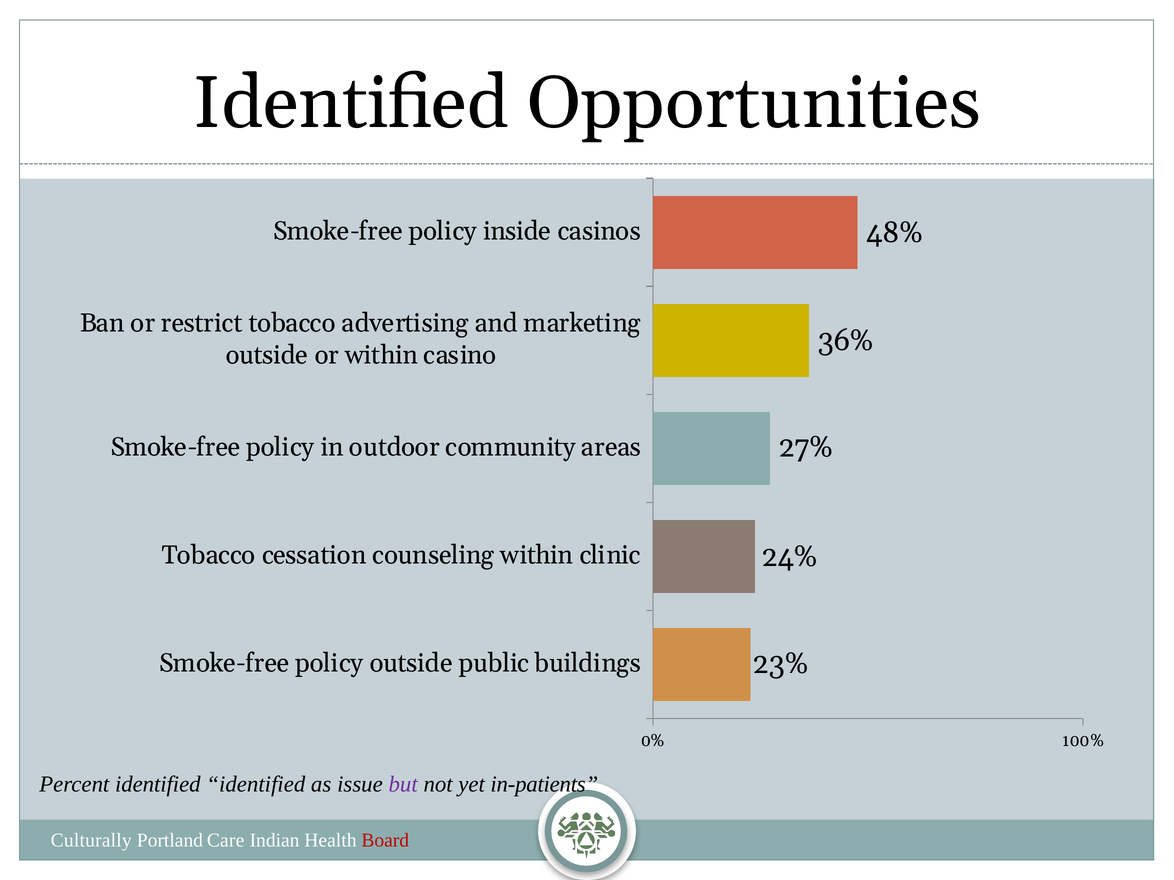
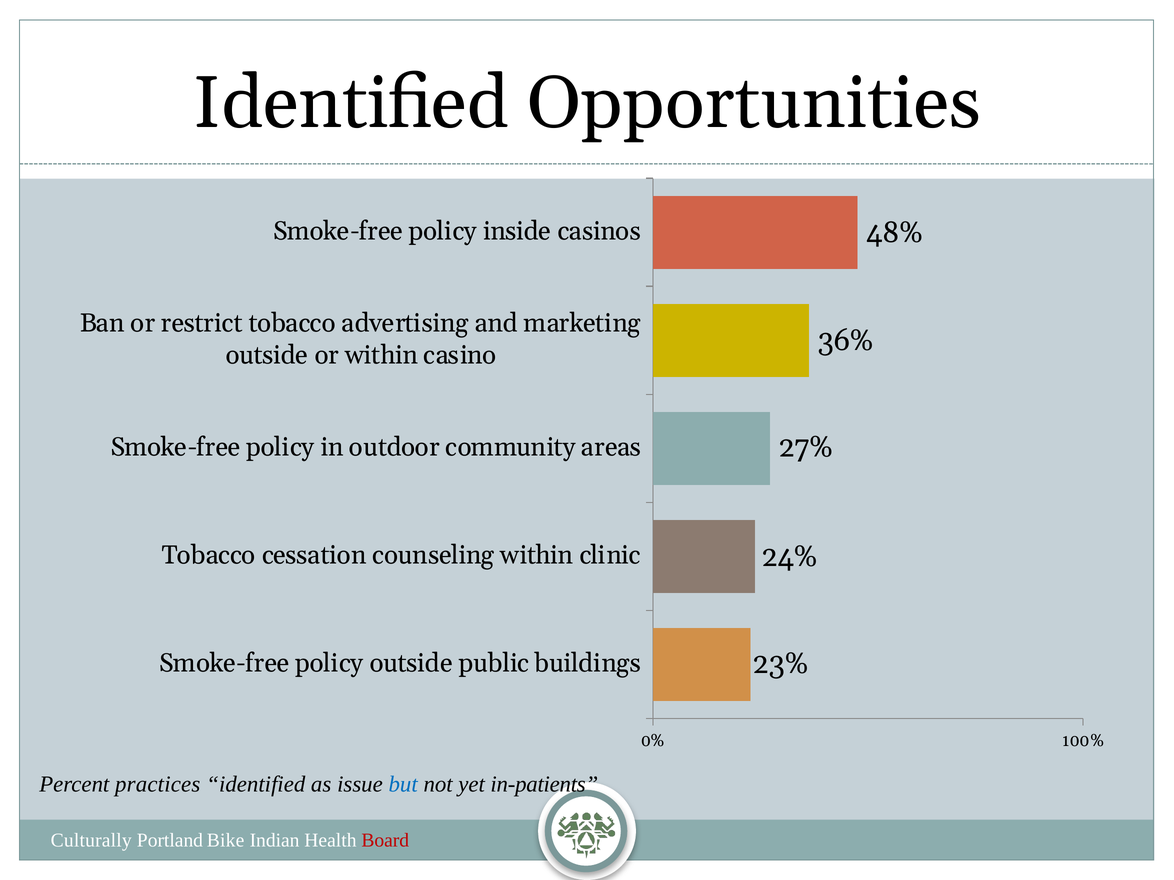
Percent identified: identified -> practices
but colour: purple -> blue
Care: Care -> Bike
